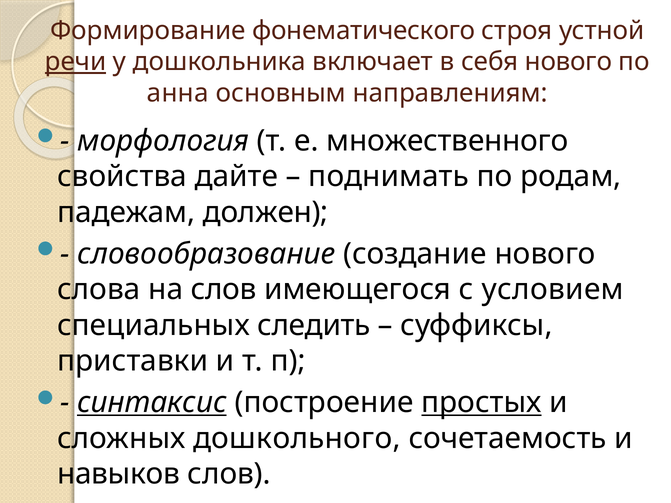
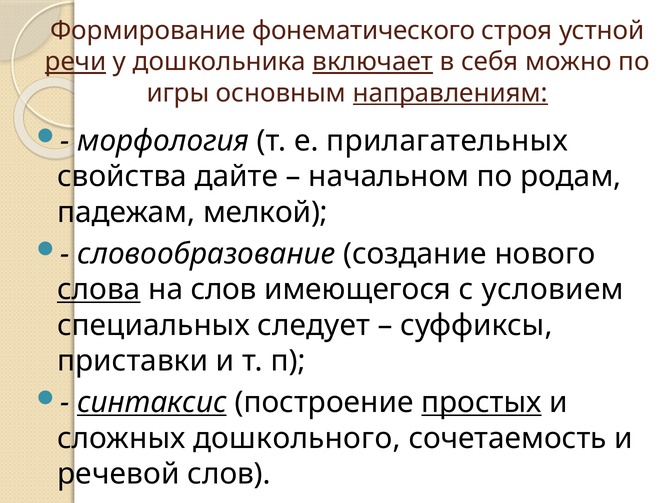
включает underline: none -> present
себя нового: нового -> можно
анна: анна -> игры
направлениям underline: none -> present
множественного: множественного -> прилагательных
поднимать: поднимать -> начальном
должен: должен -> мелкой
слова underline: none -> present
следить: следить -> следует
навыков: навыков -> речевой
